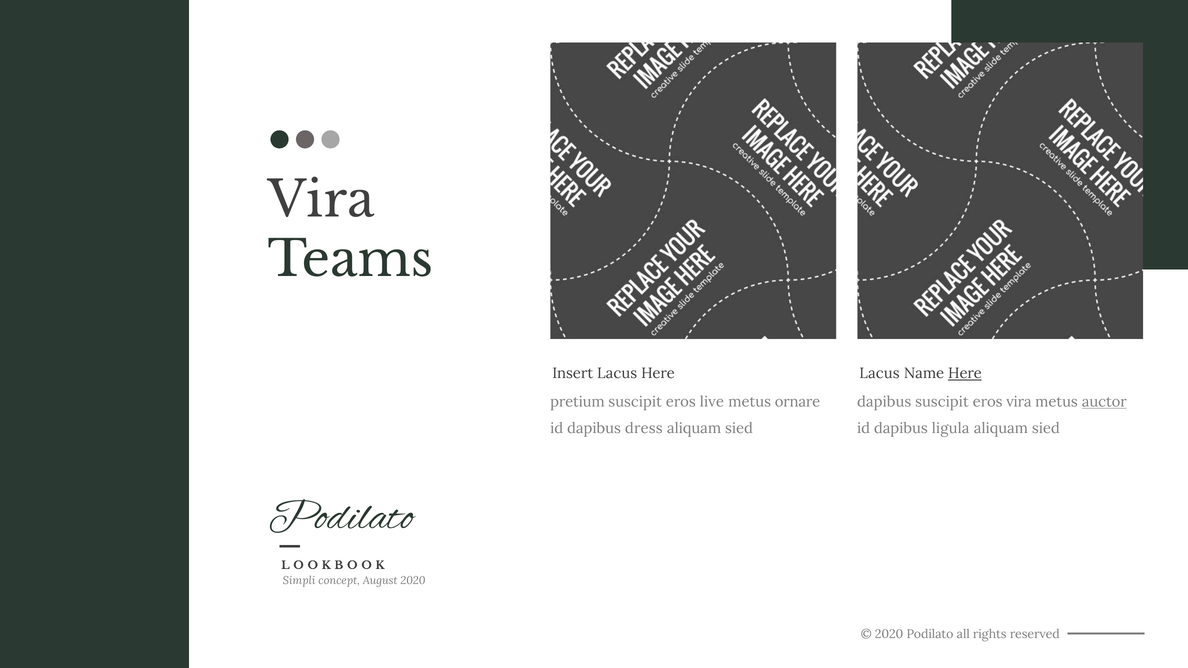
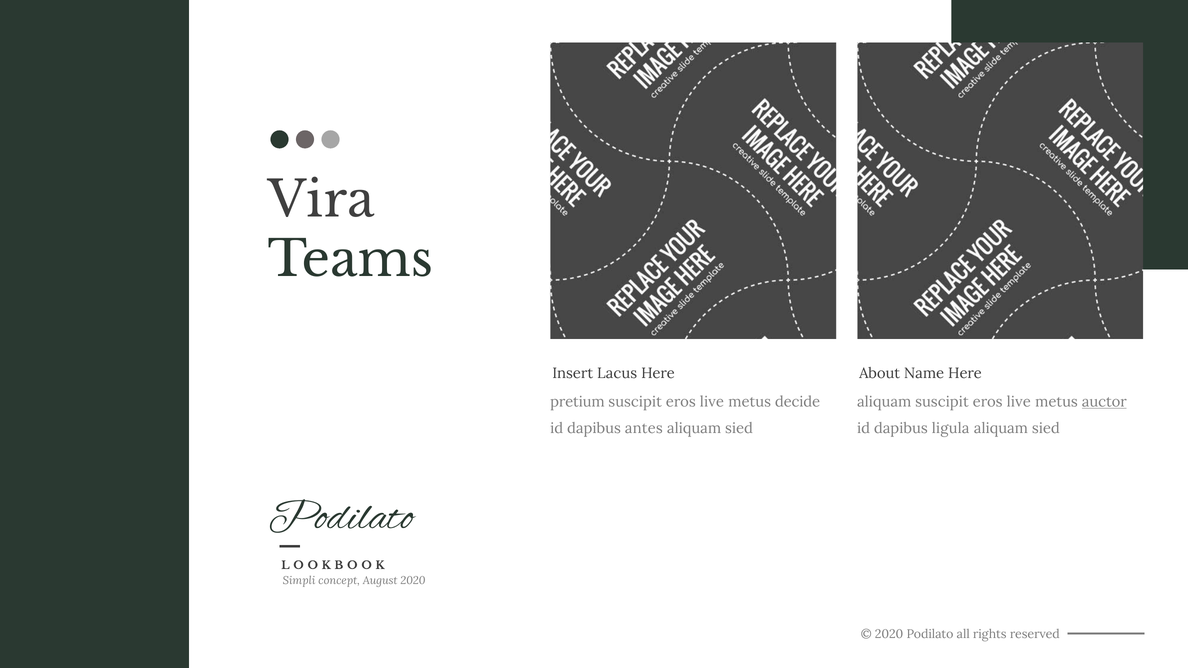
Lacus at (879, 374): Lacus -> About
Here at (965, 374) underline: present -> none
ornare: ornare -> decide
dapibus at (884, 402): dapibus -> aliquam
vira at (1019, 402): vira -> live
dress: dress -> antes
